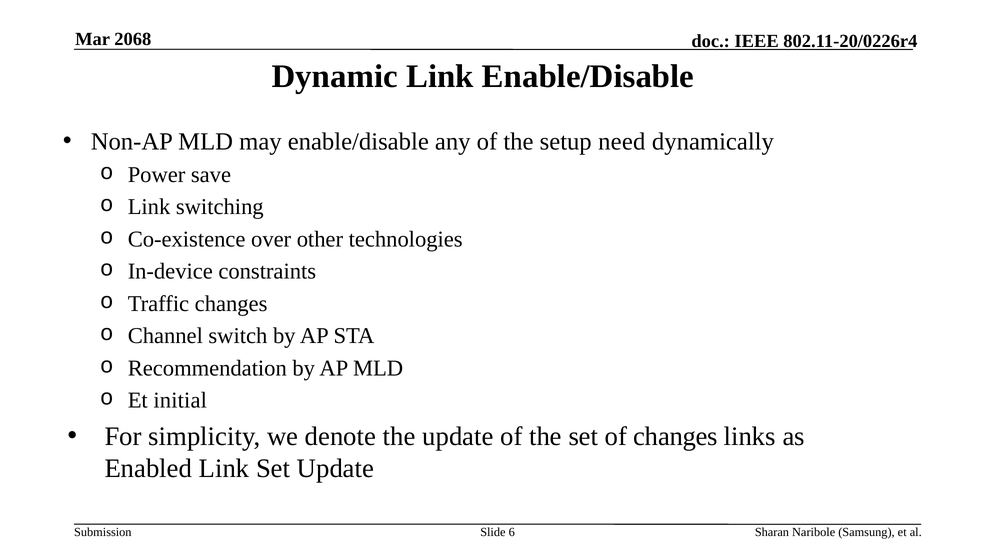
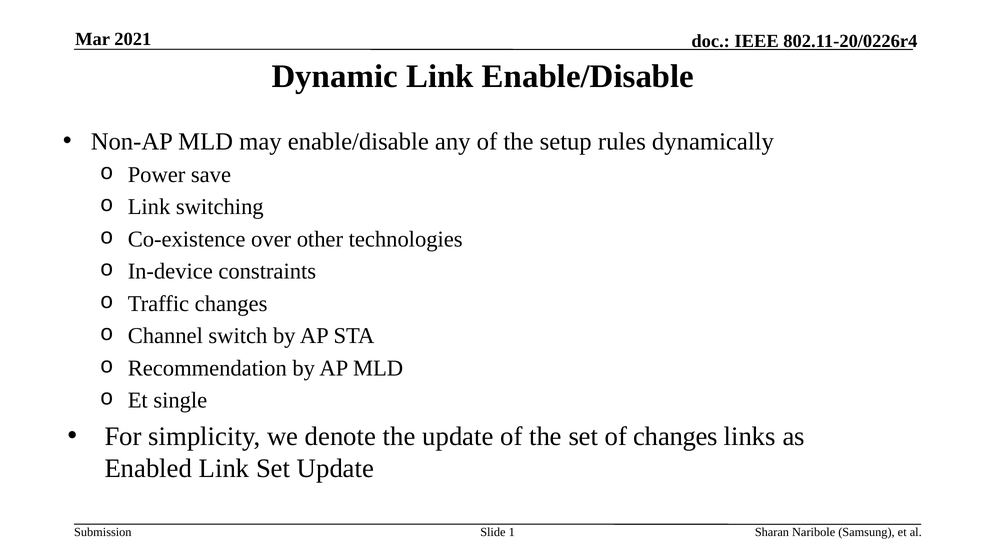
2068: 2068 -> 2021
need: need -> rules
initial: initial -> single
6: 6 -> 1
